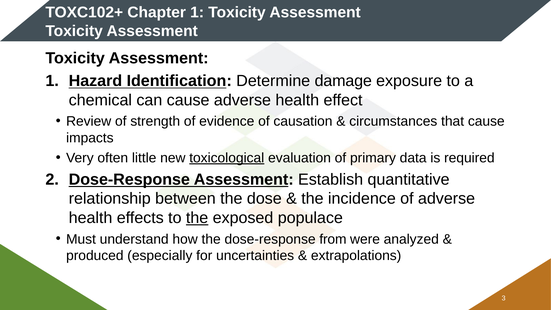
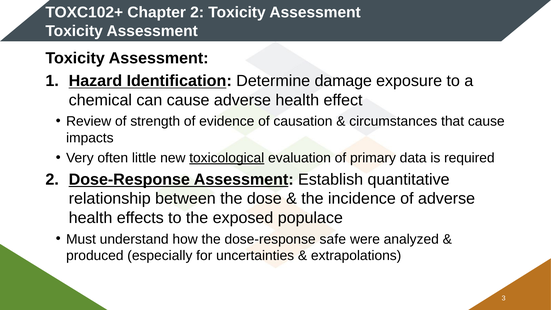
Chapter 1: 1 -> 2
the at (197, 218) underline: present -> none
from: from -> safe
